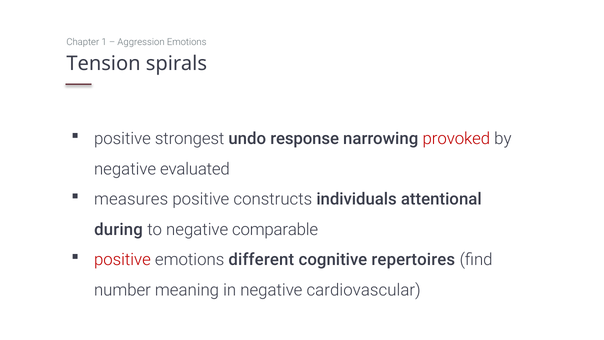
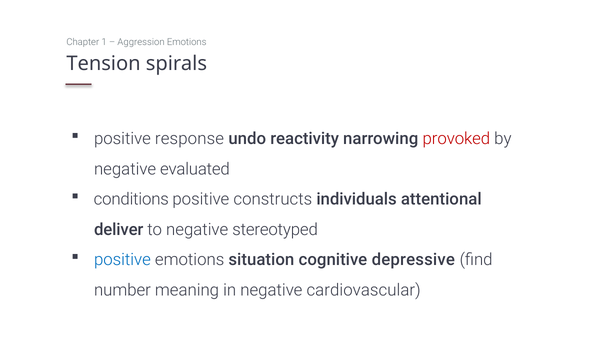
strongest: strongest -> response
response: response -> reactivity
measures: measures -> conditions
during: during -> deliver
comparable: comparable -> stereotyped
positive at (122, 260) colour: red -> blue
different: different -> situation
repertoires: repertoires -> depressive
